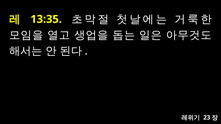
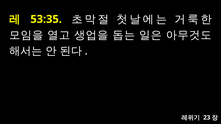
13:35: 13:35 -> 53:35
